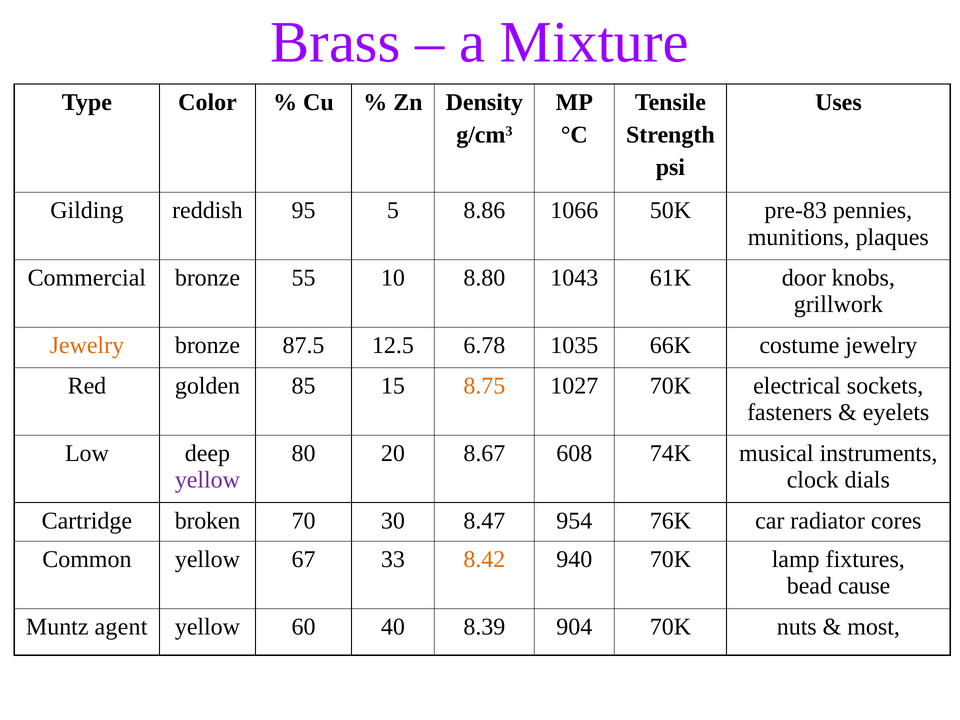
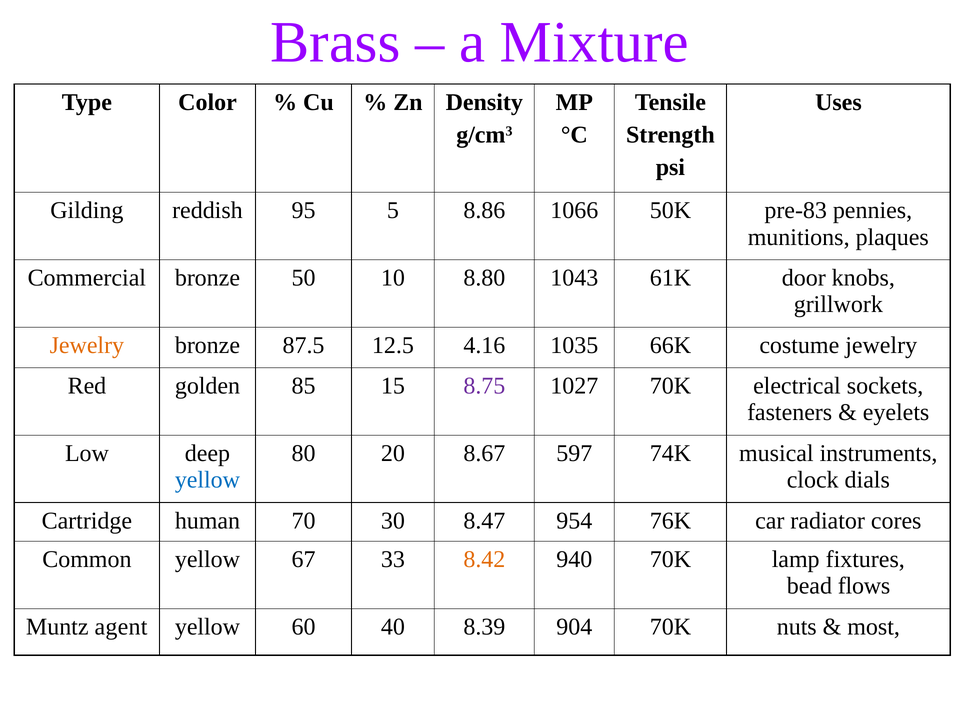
55: 55 -> 50
6.78: 6.78 -> 4.16
8.75 colour: orange -> purple
608: 608 -> 597
yellow at (207, 480) colour: purple -> blue
broken: broken -> human
cause: cause -> flows
